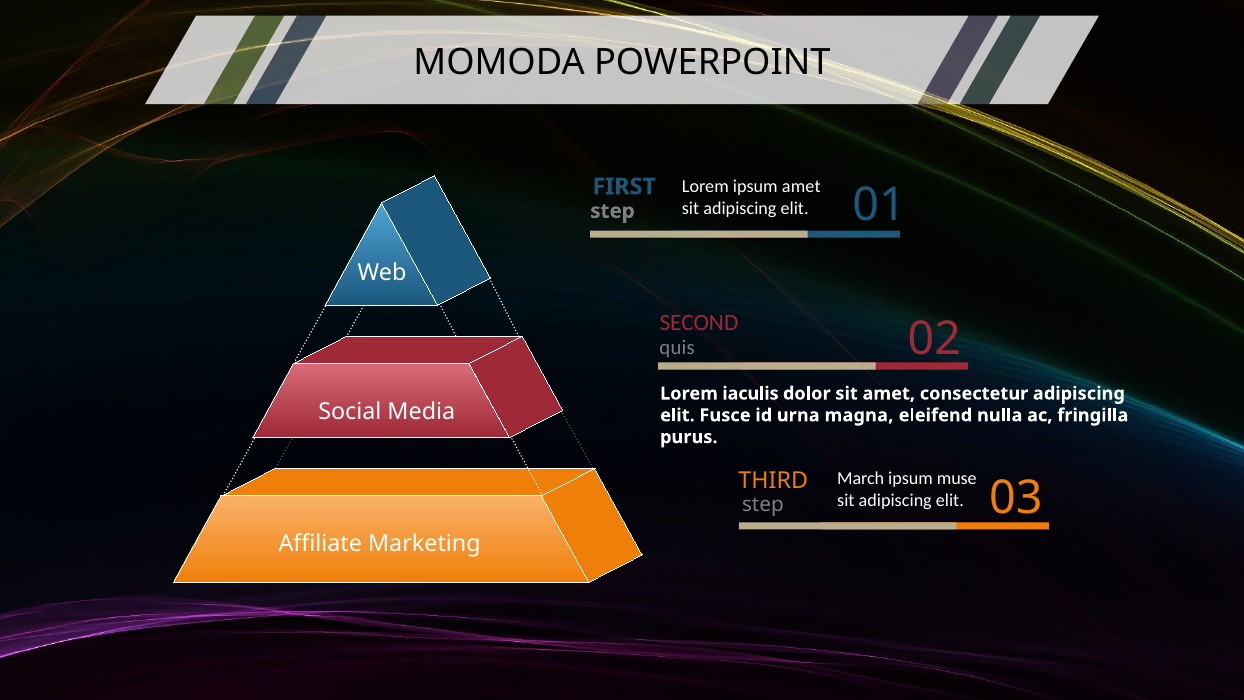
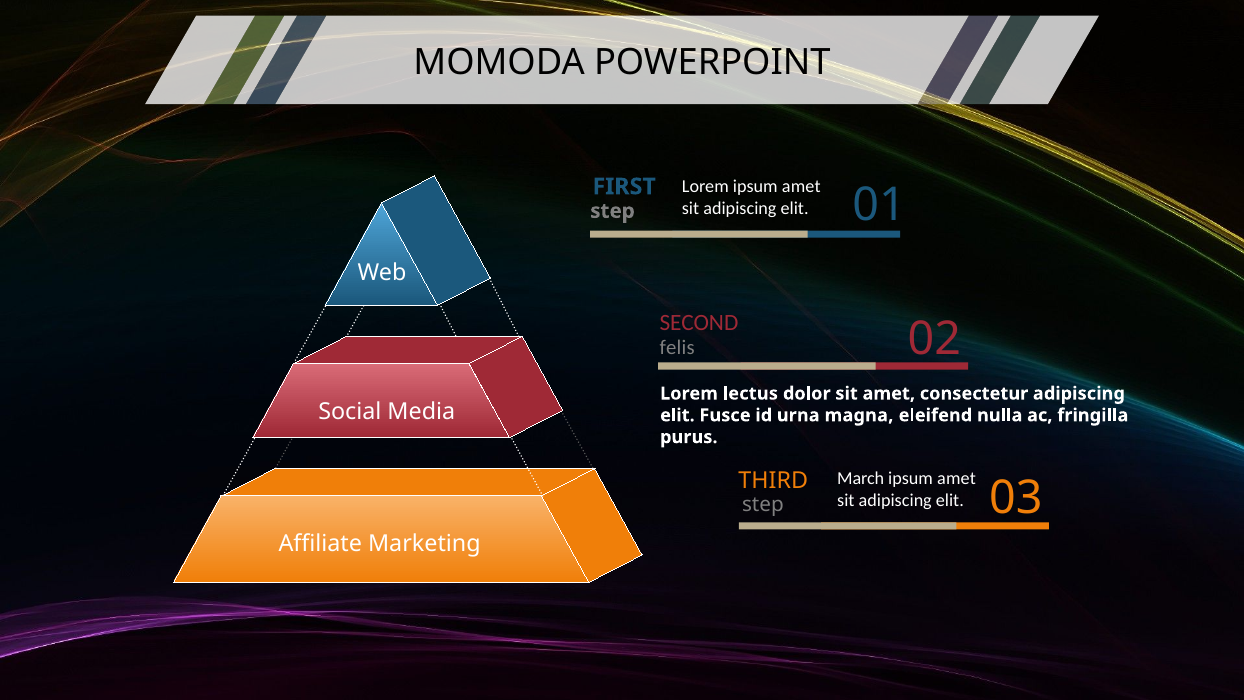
quis: quis -> felis
iaculis: iaculis -> lectus
muse at (957, 479): muse -> amet
